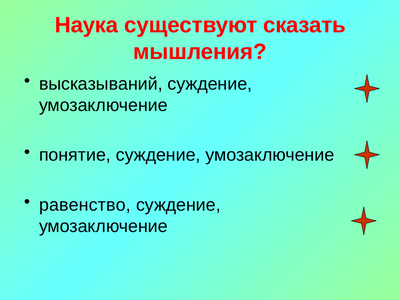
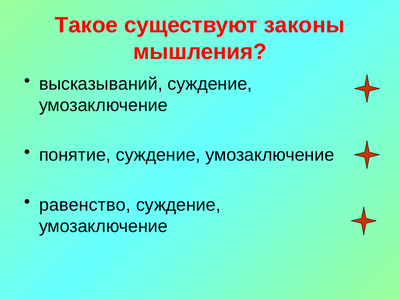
Наука: Наука -> Такое
сказать: сказать -> законы
